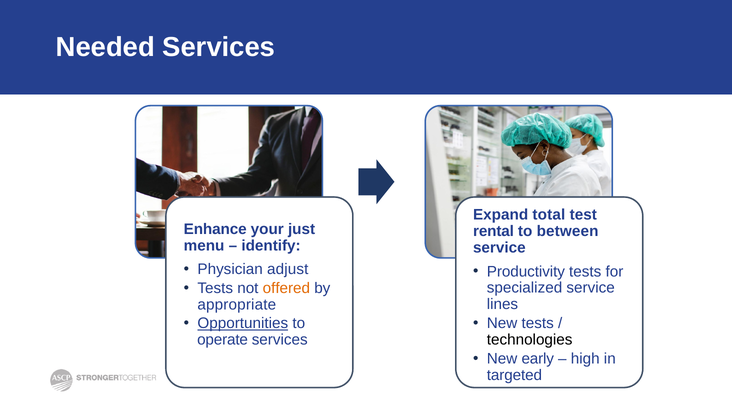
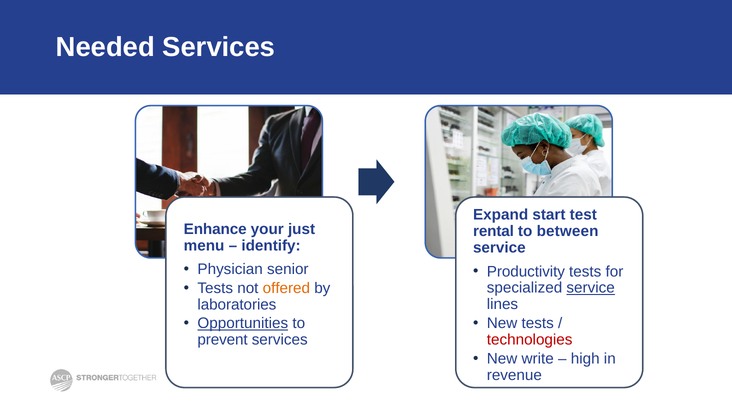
total: total -> start
adjust: adjust -> senior
service at (591, 288) underline: none -> present
appropriate: appropriate -> laboratories
technologies colour: black -> red
operate: operate -> prevent
early: early -> write
targeted: targeted -> revenue
